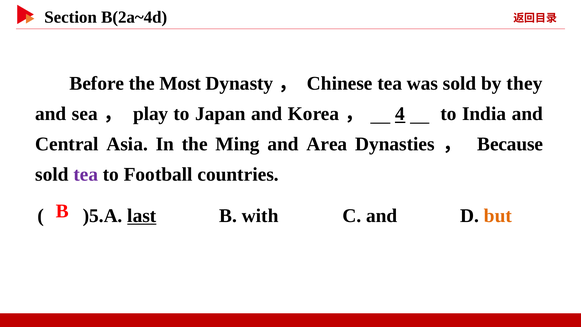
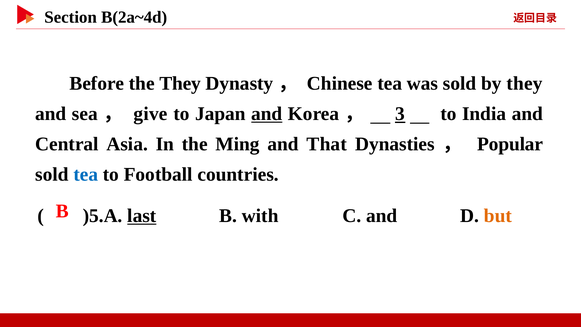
the Most: Most -> They
play: play -> give
and at (267, 114) underline: none -> present
4: 4 -> 3
Area: Area -> That
Because: Because -> Popular
tea at (86, 174) colour: purple -> blue
